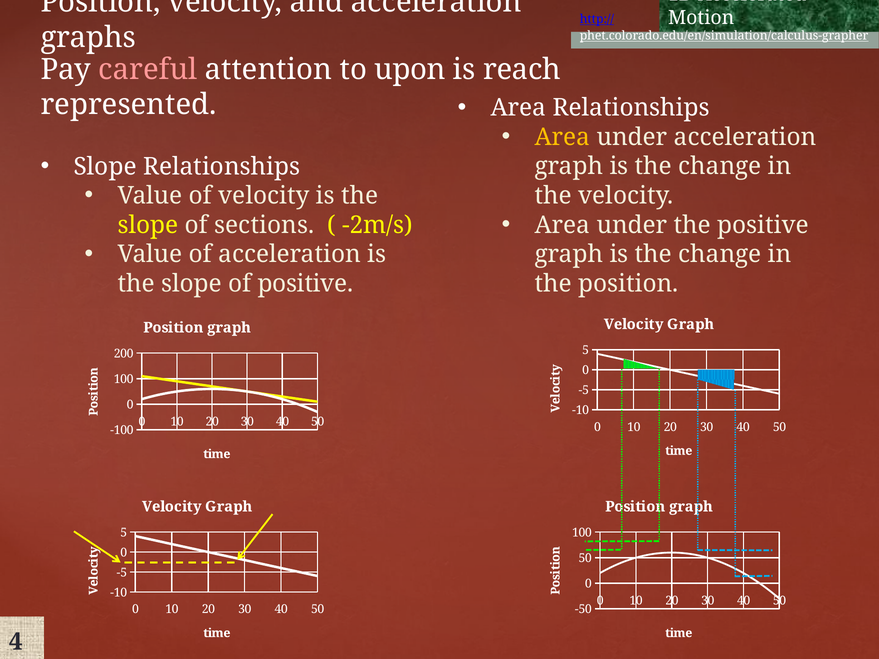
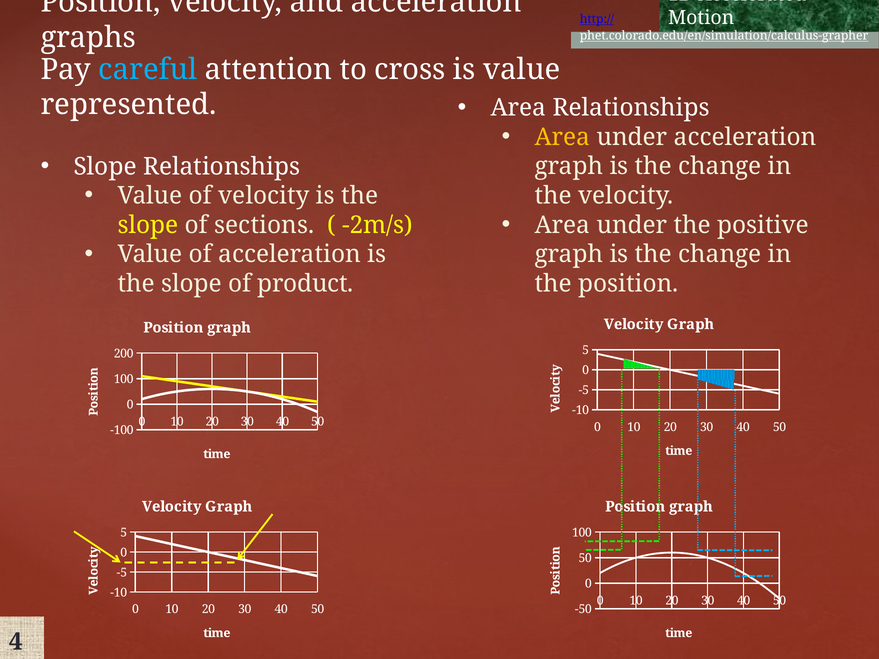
careful colour: pink -> light blue
upon: upon -> cross
is reach: reach -> value
of positive: positive -> product
